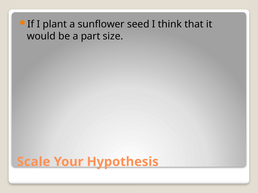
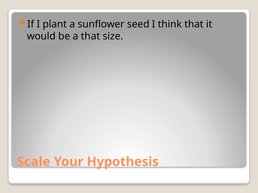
a part: part -> that
